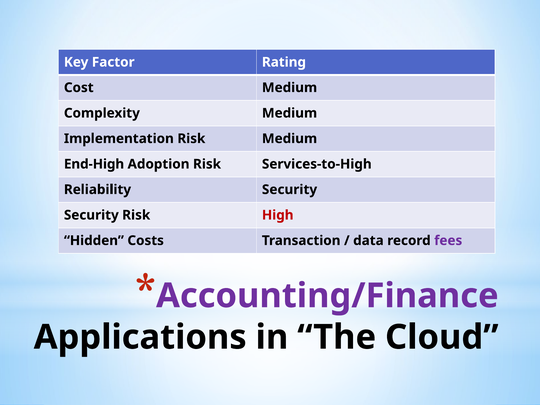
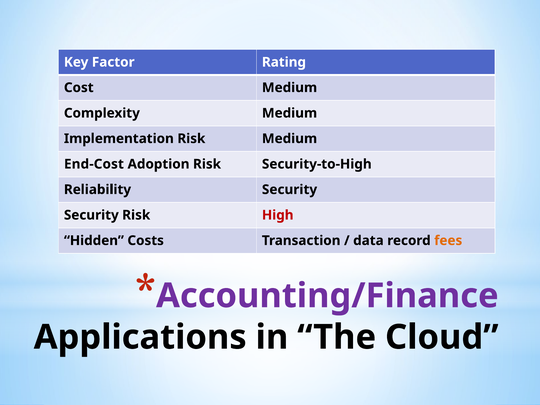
End-High: End-High -> End-Cost
Services-to-High: Services-to-High -> Security-to-High
fees colour: purple -> orange
